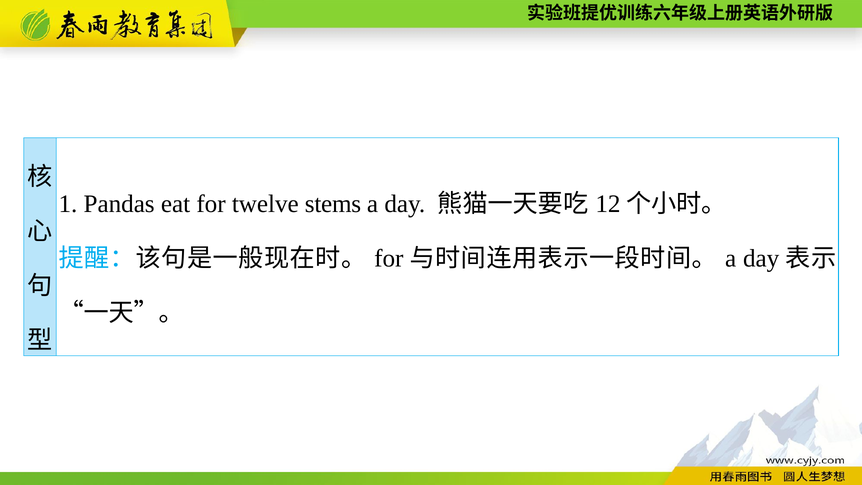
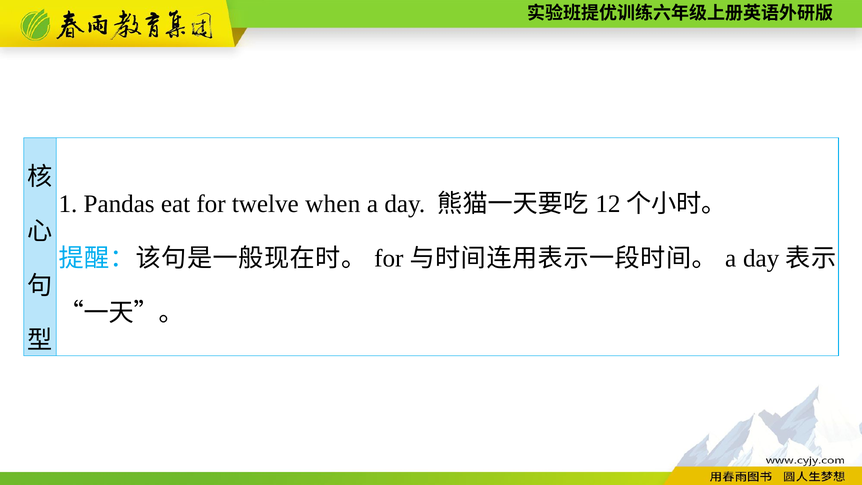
stems: stems -> when
